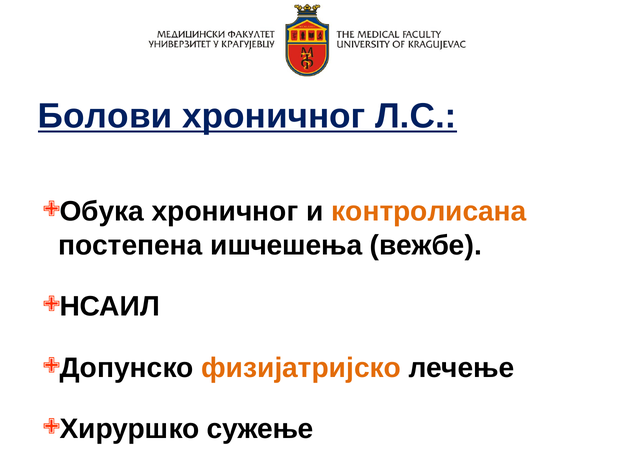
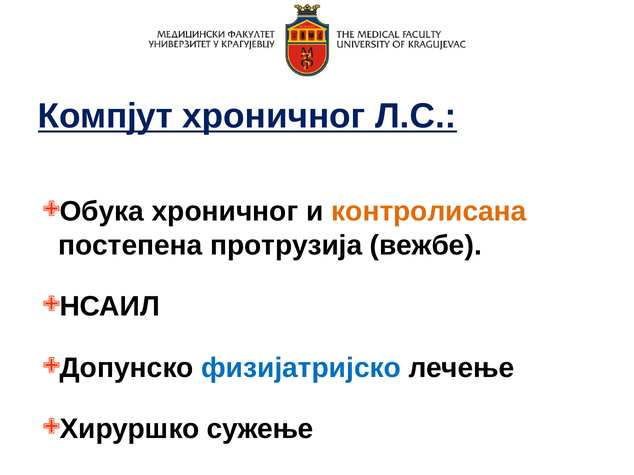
Болови: Болови -> Компјут
ишчешења: ишчешења -> протрузија
физијатријско colour: orange -> blue
